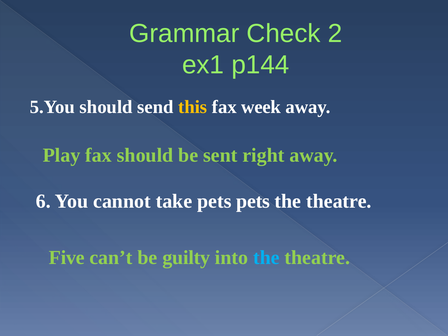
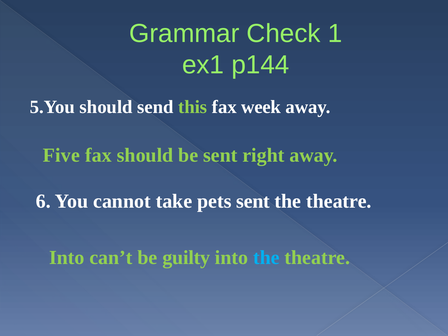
2: 2 -> 1
this colour: yellow -> light green
Play: Play -> Five
pets pets: pets -> sent
Five at (67, 258): Five -> Into
